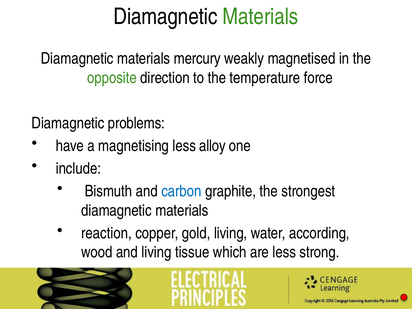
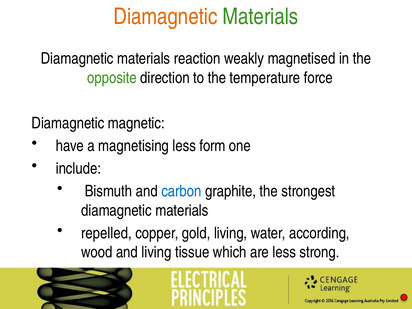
Diamagnetic at (165, 17) colour: black -> orange
mercury: mercury -> reaction
problems: problems -> magnetic
alloy: alloy -> form
reaction: reaction -> repelled
